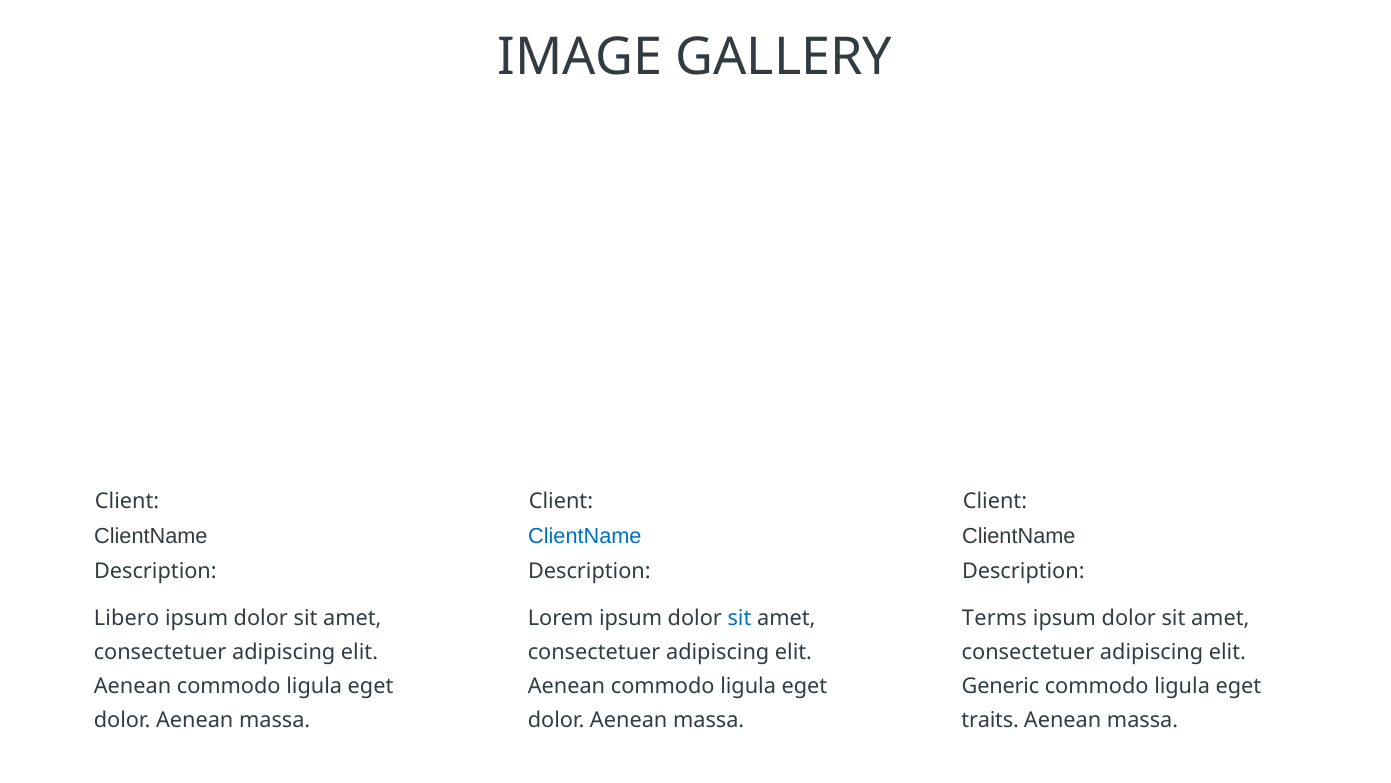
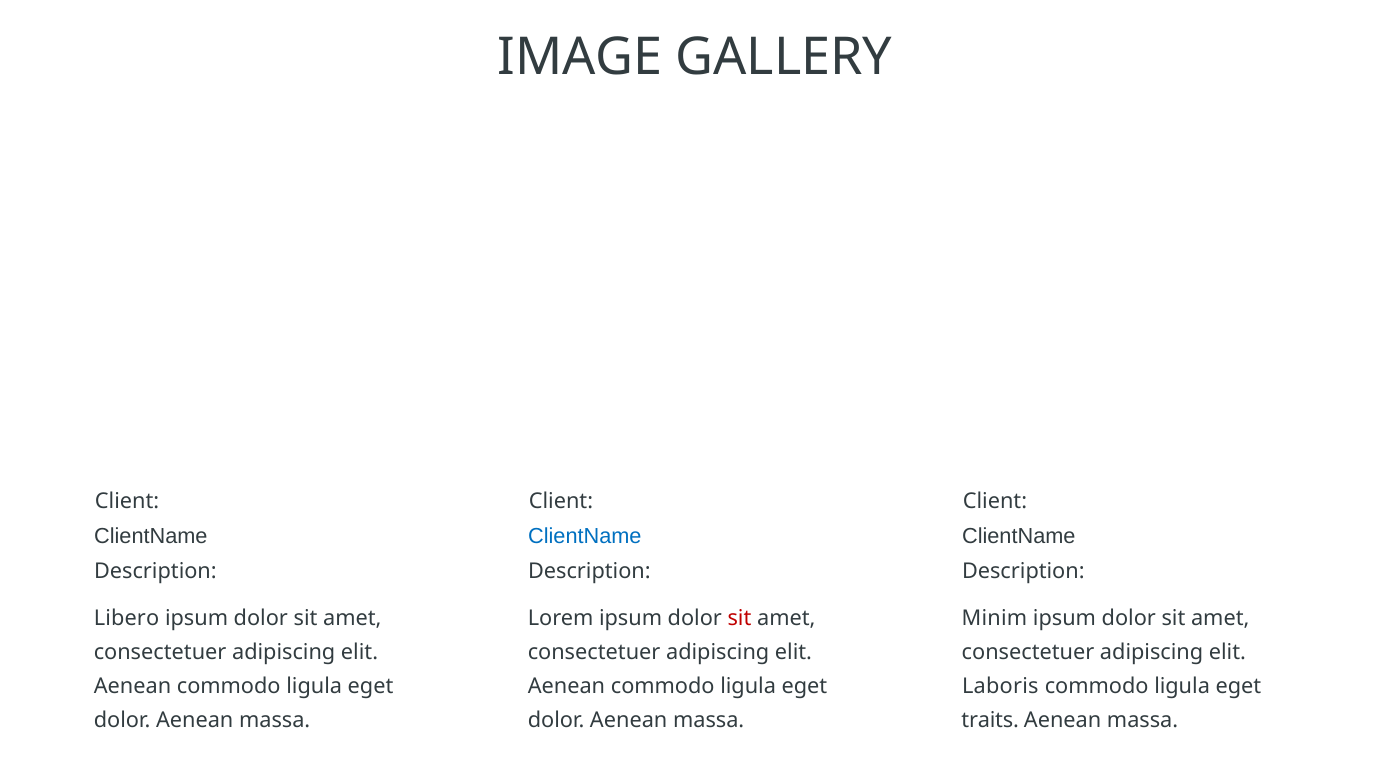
sit at (739, 618) colour: blue -> red
Terms: Terms -> Minim
Generic: Generic -> Laboris
